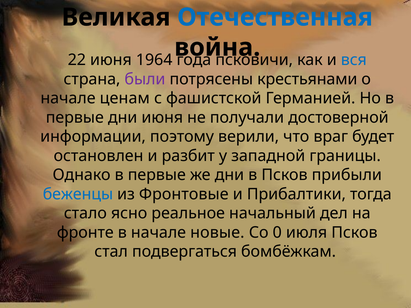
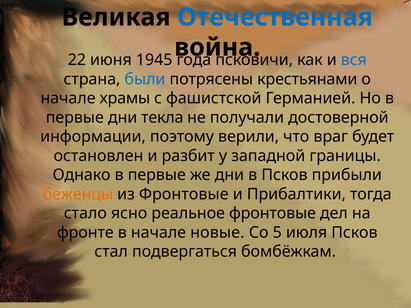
1964: 1964 -> 1945
были colour: purple -> blue
ценам: ценам -> храмы
дни июня: июня -> текла
беженцы colour: blue -> orange
реальное начальный: начальный -> фронтовые
0: 0 -> 5
